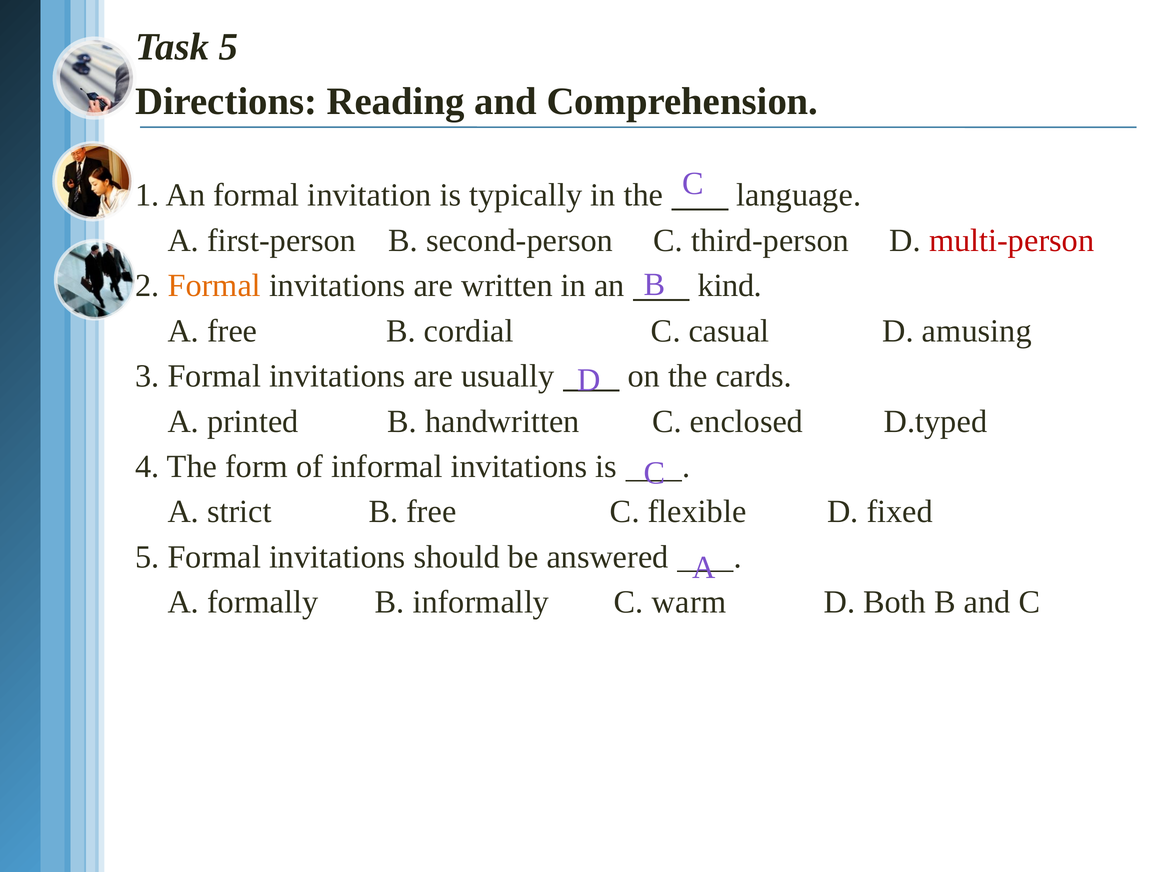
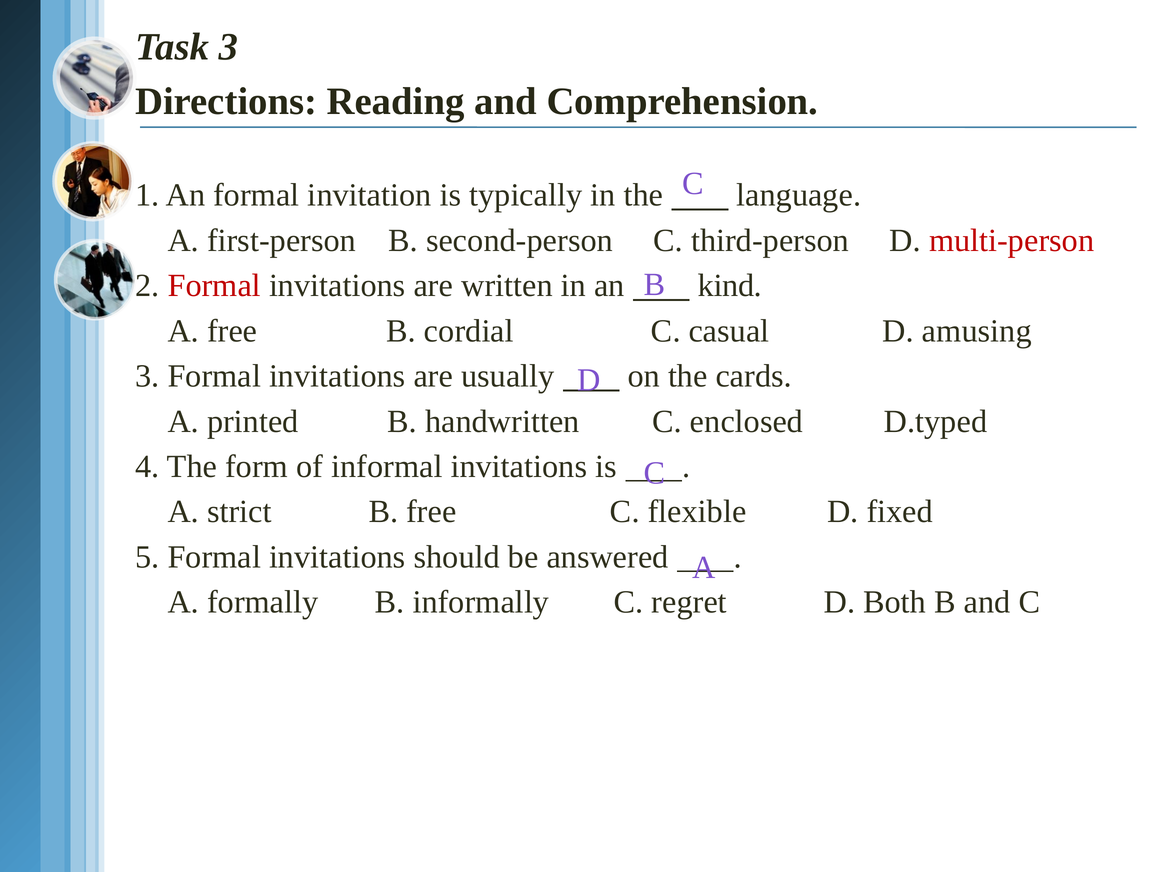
Task 5: 5 -> 3
Formal at (214, 286) colour: orange -> red
warm: warm -> regret
